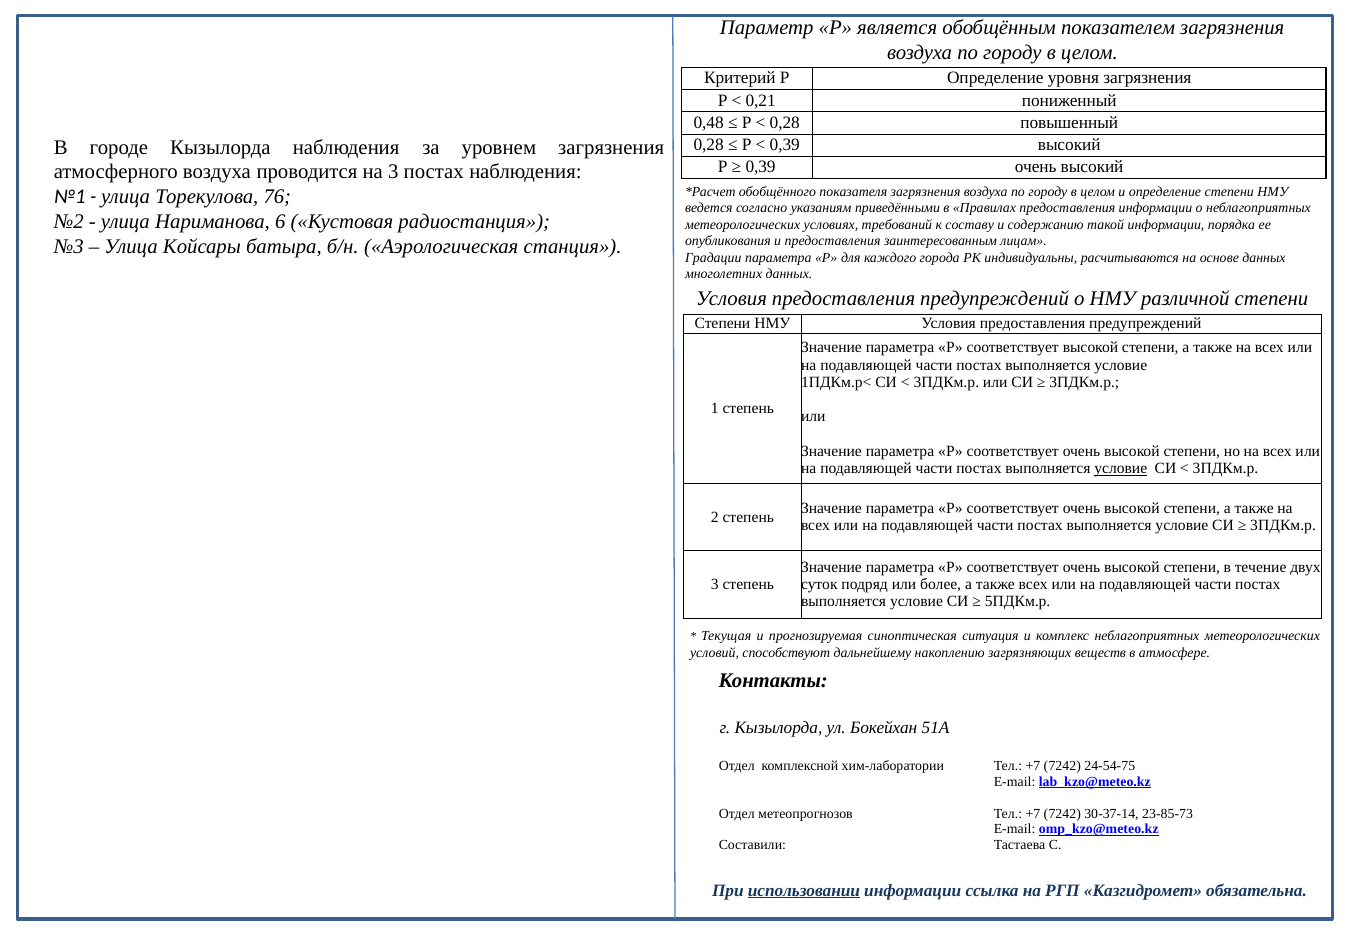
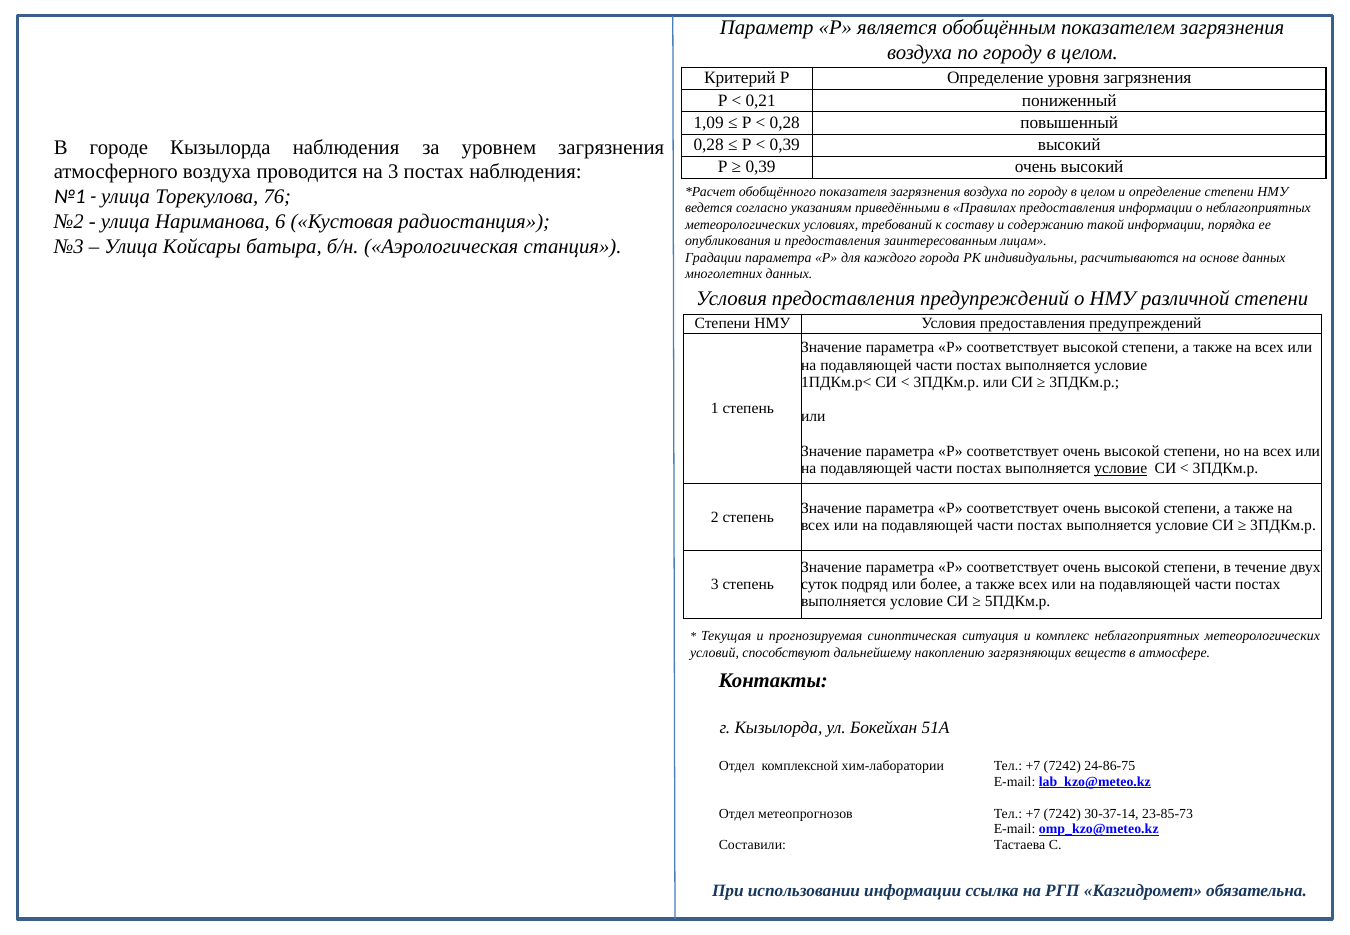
0,48: 0,48 -> 1,09
24-54-75: 24-54-75 -> 24-86-75
использовании underline: present -> none
